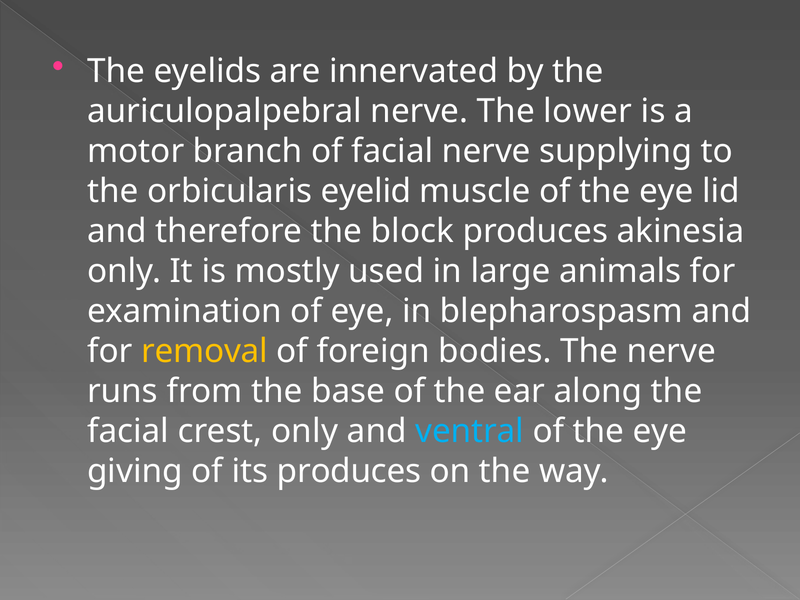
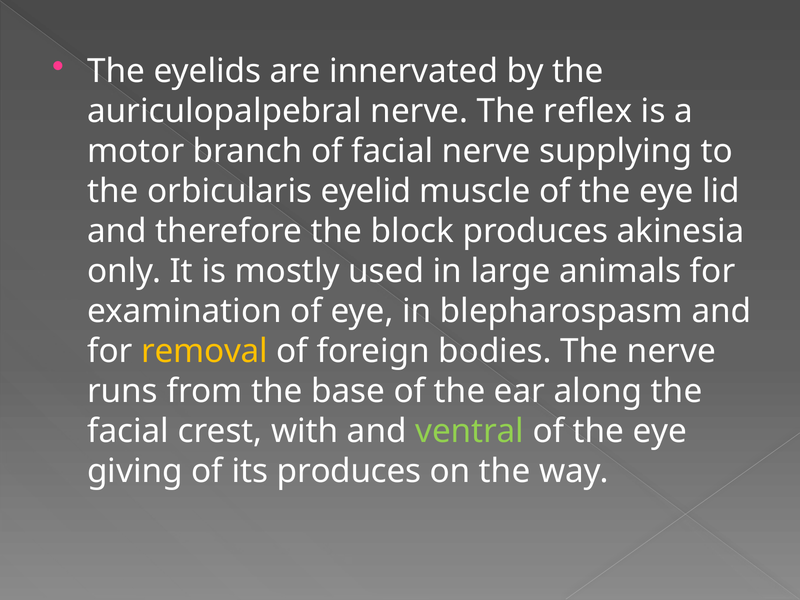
lower: lower -> reflex
crest only: only -> with
ventral colour: light blue -> light green
